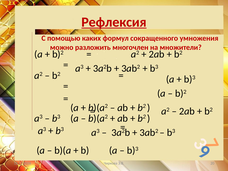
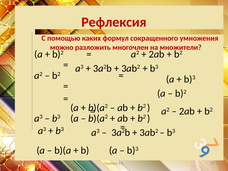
Рефлексия underline: present -> none
